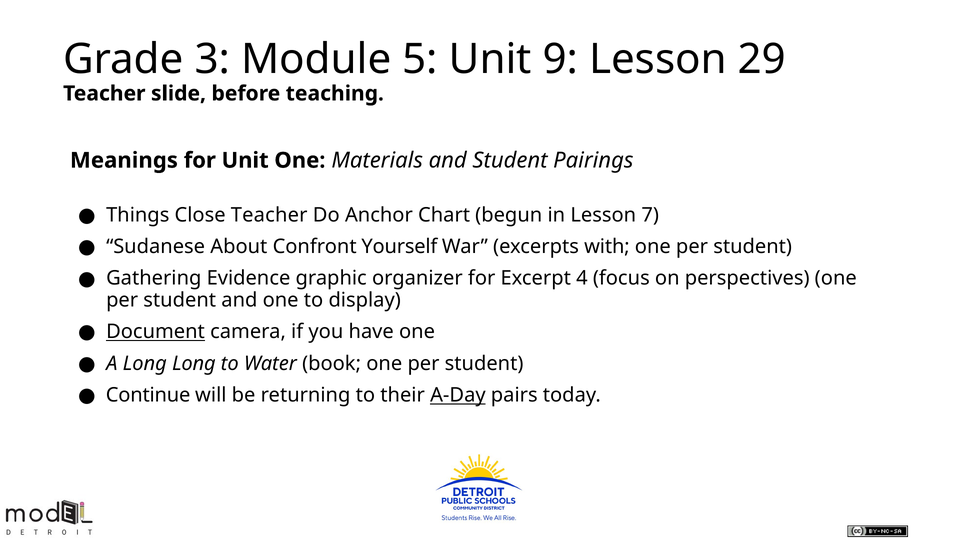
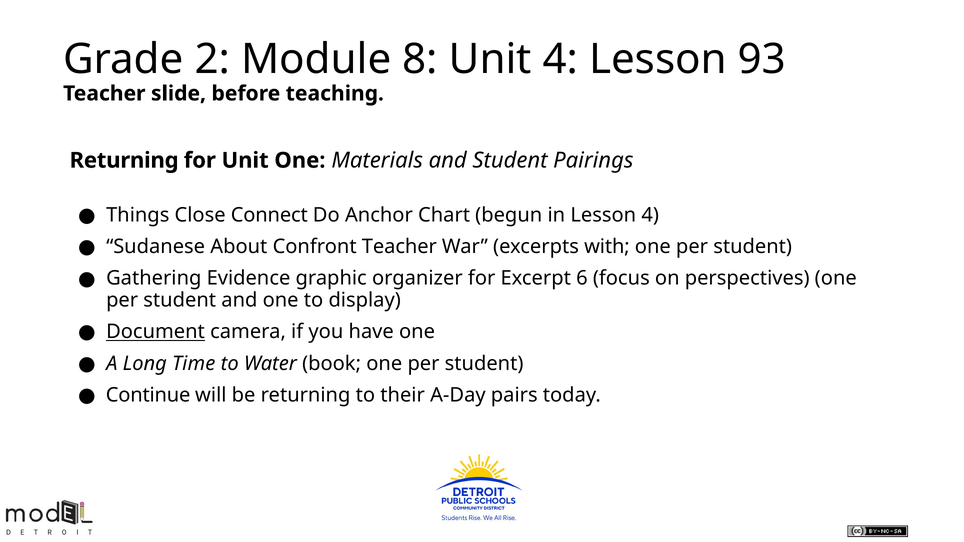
3: 3 -> 2
5: 5 -> 8
Unit 9: 9 -> 4
29: 29 -> 93
Meanings at (124, 160): Meanings -> Returning
Close Teacher: Teacher -> Connect
Lesson 7: 7 -> 4
Confront Yourself: Yourself -> Teacher
4: 4 -> 6
Long Long: Long -> Time
A-Day underline: present -> none
